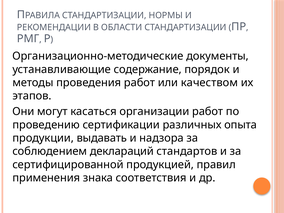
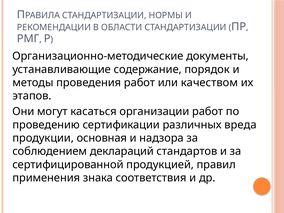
опыта: опыта -> вреда
выдавать: выдавать -> основная
